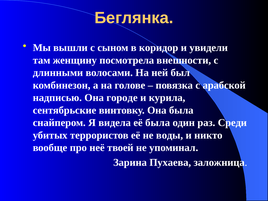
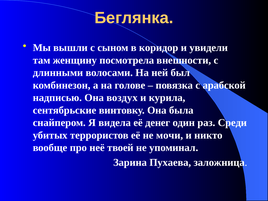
городе: городе -> воздух
её была: была -> денег
воды: воды -> мочи
